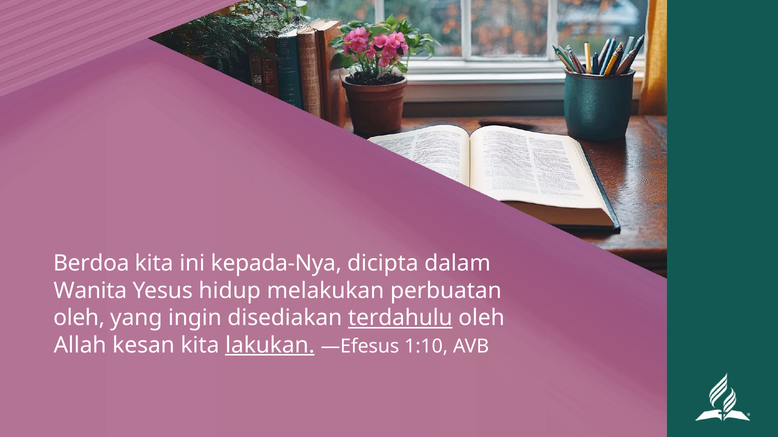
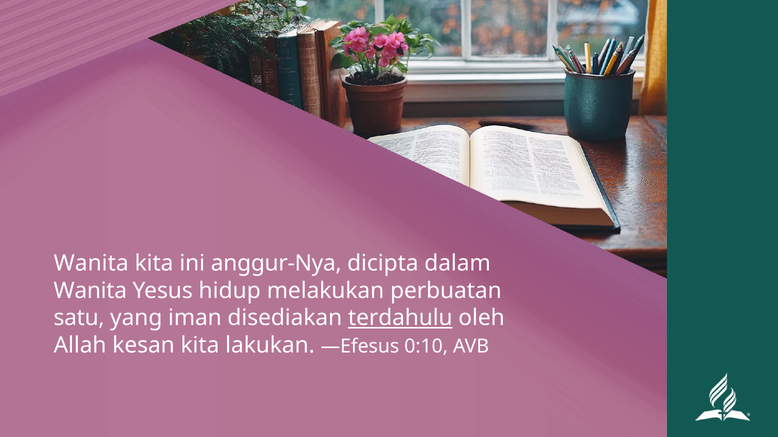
Berdoa at (91, 264): Berdoa -> Wanita
kepada-Nya: kepada-Nya -> anggur-Nya
oleh at (79, 318): oleh -> satu
ingin: ingin -> iman
lakukan underline: present -> none
1:10: 1:10 -> 0:10
